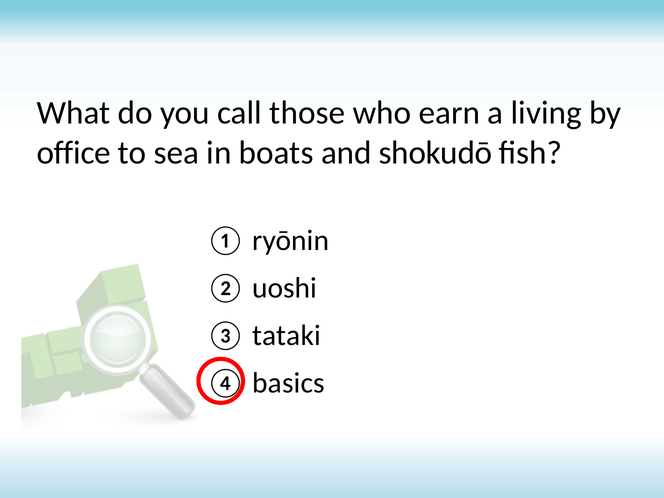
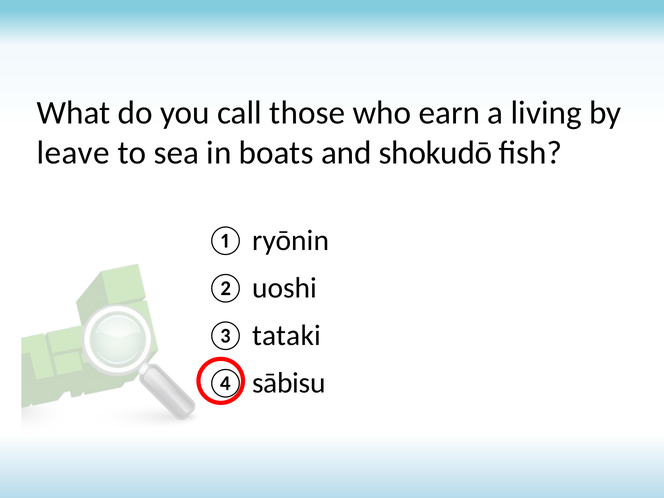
office: office -> leave
basics: basics -> sābisu
